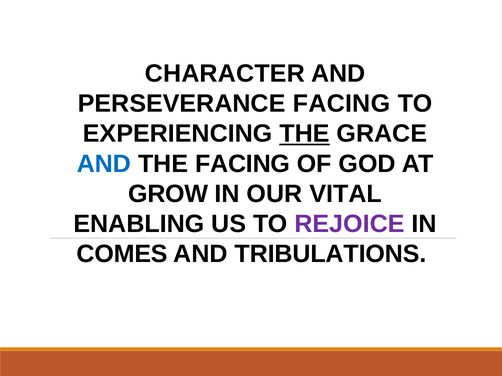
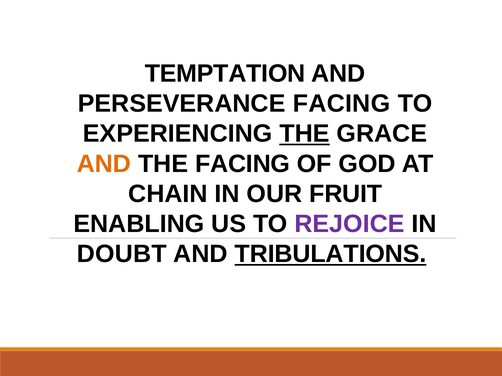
CHARACTER: CHARACTER -> TEMPTATION
AND at (104, 164) colour: blue -> orange
GROW: GROW -> CHAIN
VITAL: VITAL -> FRUIT
COMES: COMES -> DOUBT
TRIBULATIONS underline: none -> present
